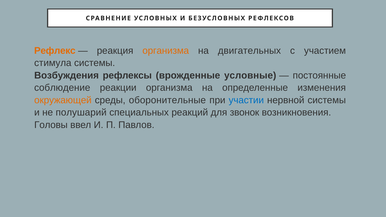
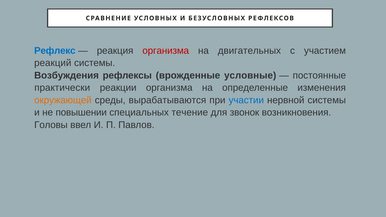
Рефлекс colour: orange -> blue
организма at (166, 51) colour: orange -> red
стимула: стимула -> реакций
соблюдение: соблюдение -> практически
оборонительные: оборонительные -> вырабатываются
полушарий: полушарий -> повышении
реакций: реакций -> течение
